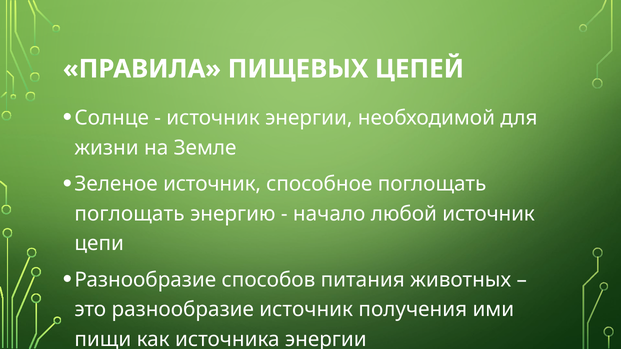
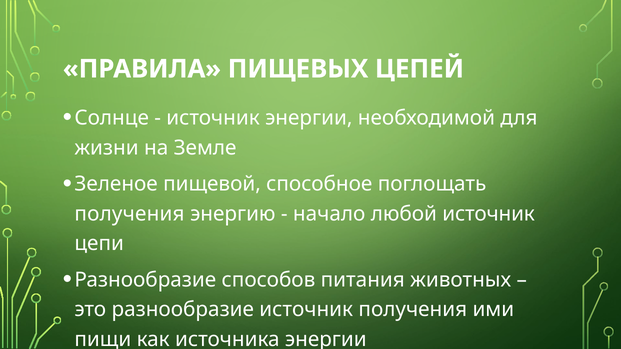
Зеленое источник: источник -> пищевой
поглощать at (130, 214): поглощать -> получения
